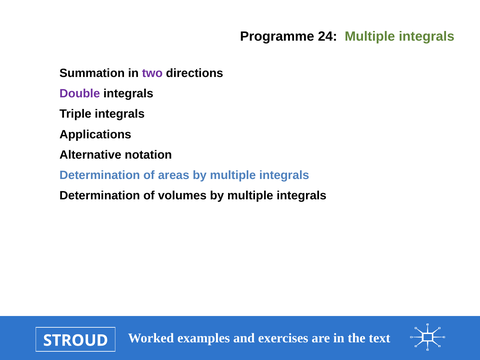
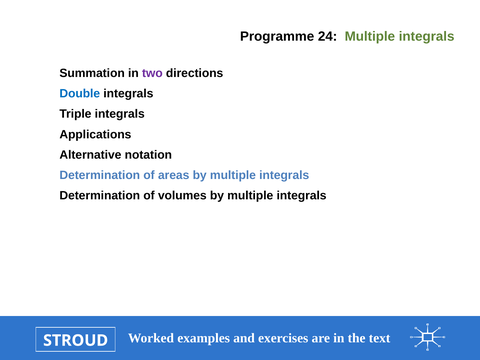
Double colour: purple -> blue
